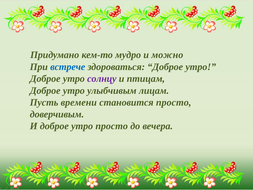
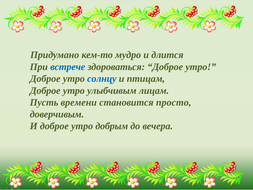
можно: можно -> длится
солнцу colour: purple -> blue
утро просто: просто -> добрым
